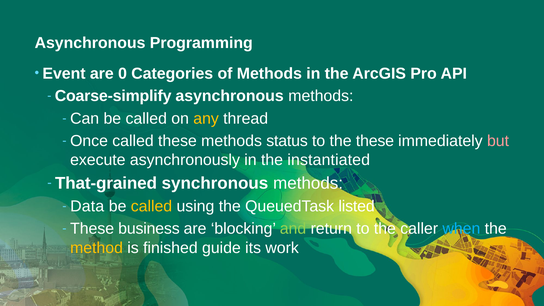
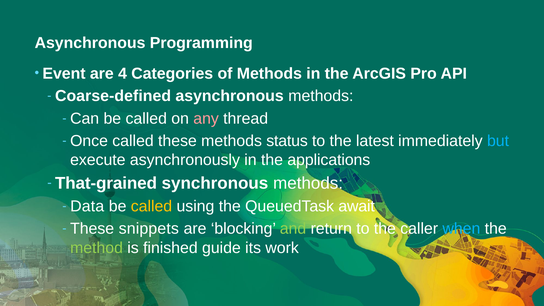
0: 0 -> 4
Coarse-simplify: Coarse-simplify -> Coarse-defined
any colour: yellow -> pink
the these: these -> latest
but colour: pink -> light blue
instantiated: instantiated -> applications
listed: listed -> await
business: business -> snippets
method colour: yellow -> light green
